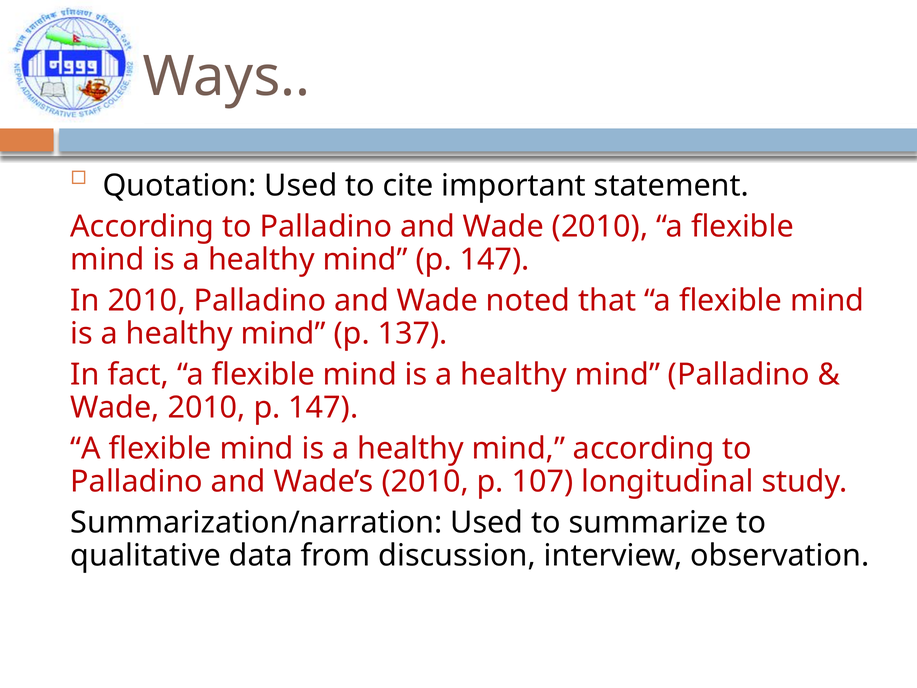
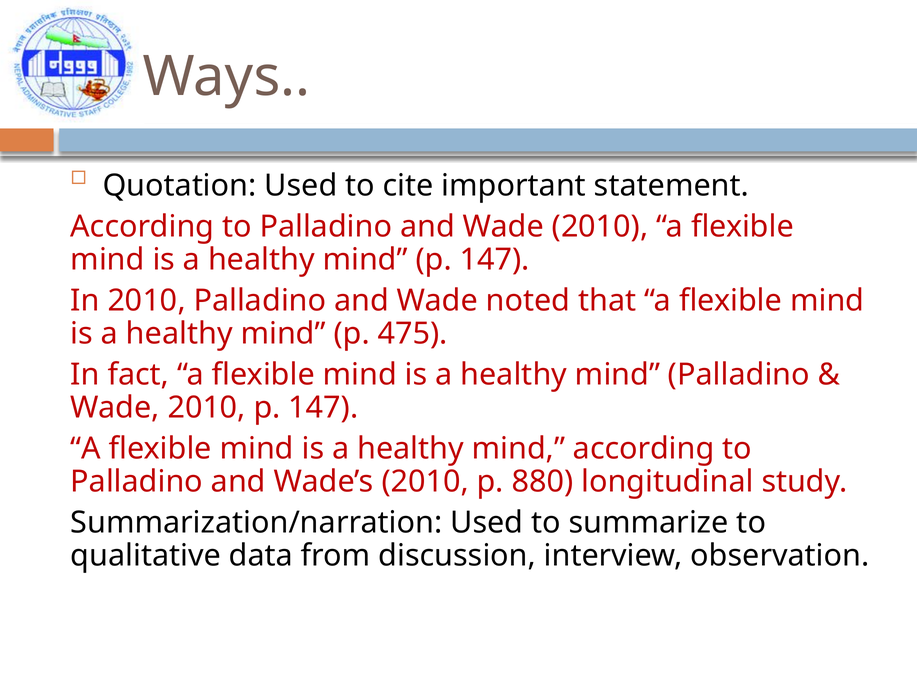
137: 137 -> 475
107: 107 -> 880
